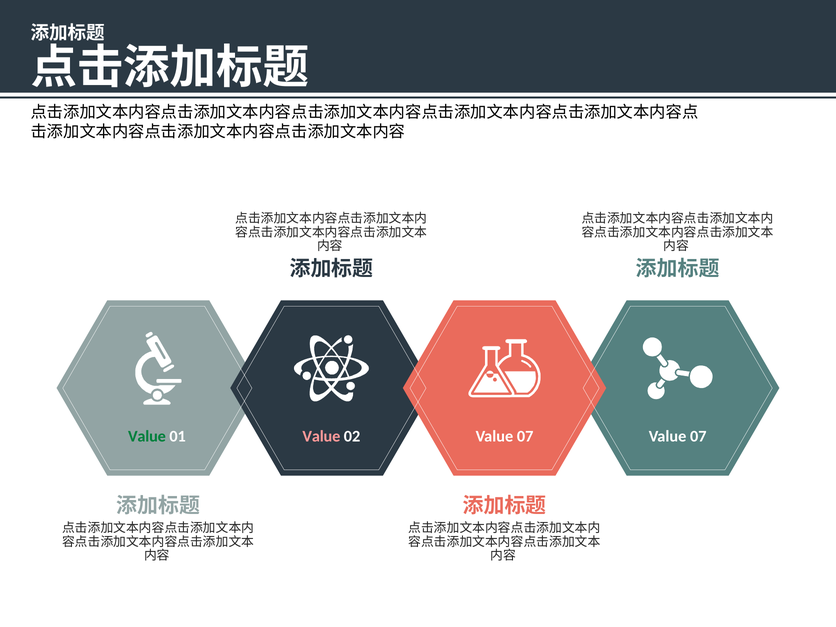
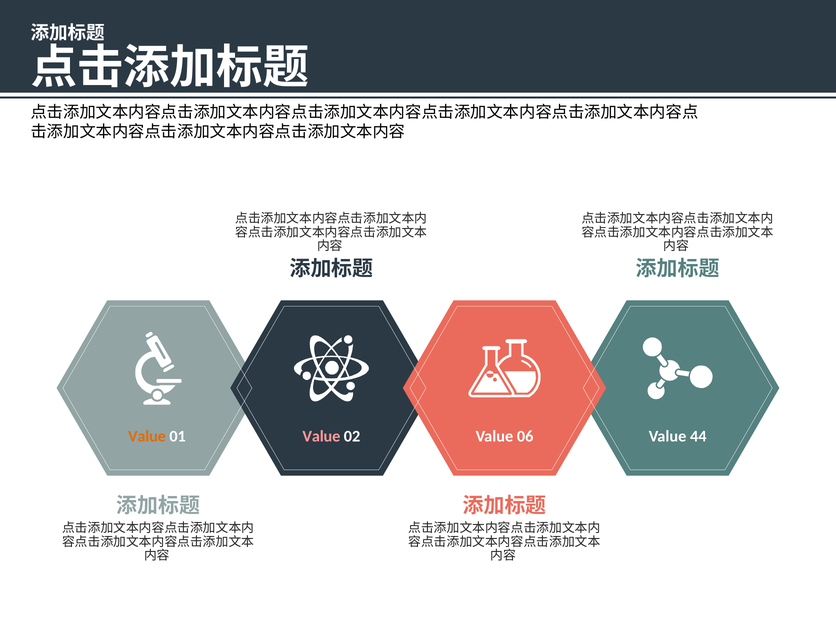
Value at (147, 436) colour: green -> orange
02 Value 07: 07 -> 06
07 at (698, 436): 07 -> 44
